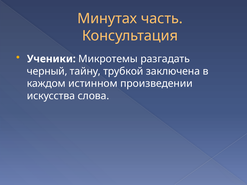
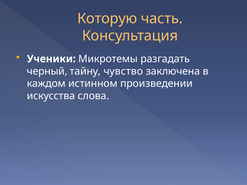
Минутах: Минутах -> Которую
трубкой: трубкой -> чувство
